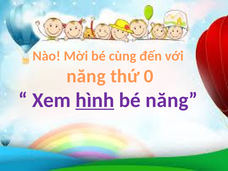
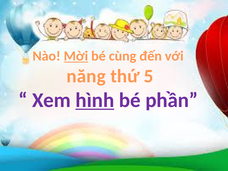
Mời underline: none -> present
0: 0 -> 5
bé năng: năng -> phần
